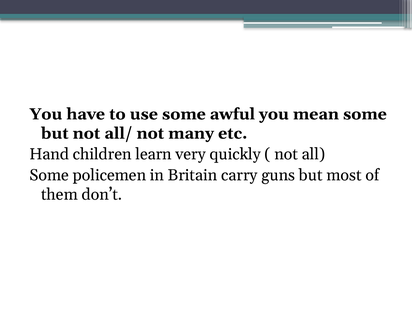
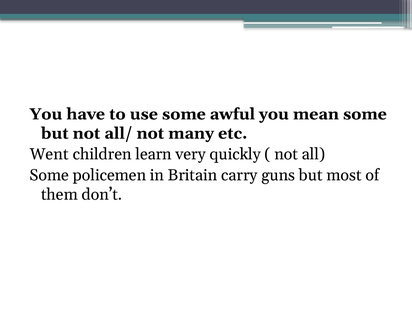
Hand: Hand -> Went
